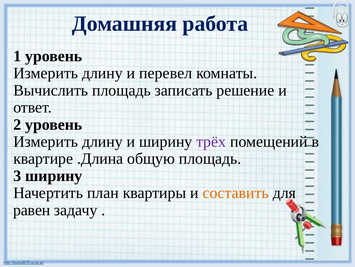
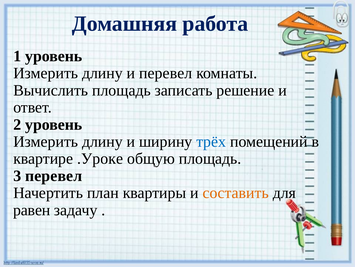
трёх colour: purple -> blue
.Длина: .Длина -> .Уроке
3 ширину: ширину -> перевел
